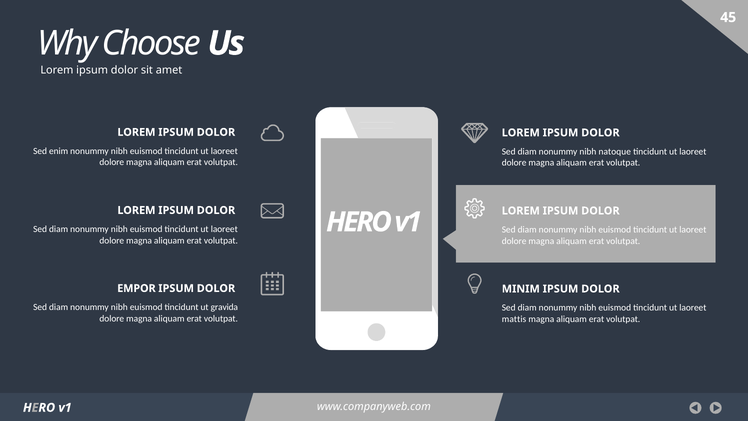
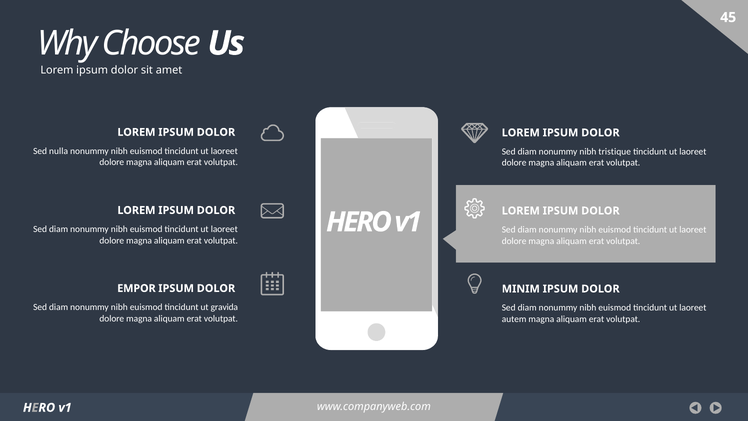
enim: enim -> nulla
natoque: natoque -> tristique
mattis: mattis -> autem
